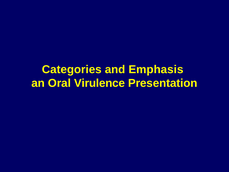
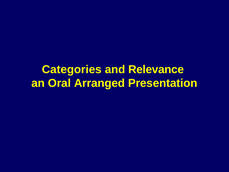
Emphasis: Emphasis -> Relevance
Virulence: Virulence -> Arranged
